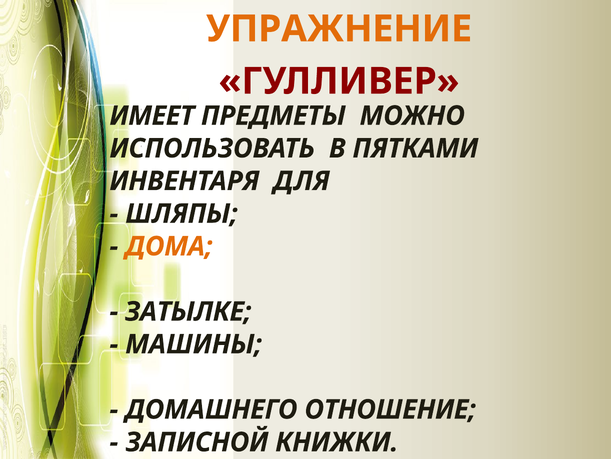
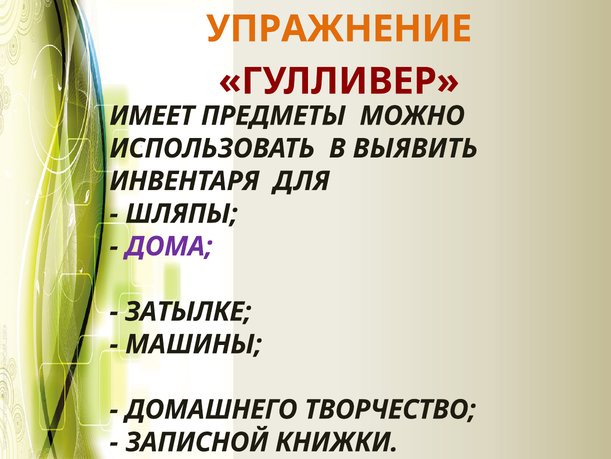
ПЯТКАМИ: ПЯТКАМИ -> ВЫЯВИТЬ
ДОМА colour: orange -> purple
ОТНОШЕНИЕ: ОТНОШЕНИЕ -> ТВОРЧЕСТВО
